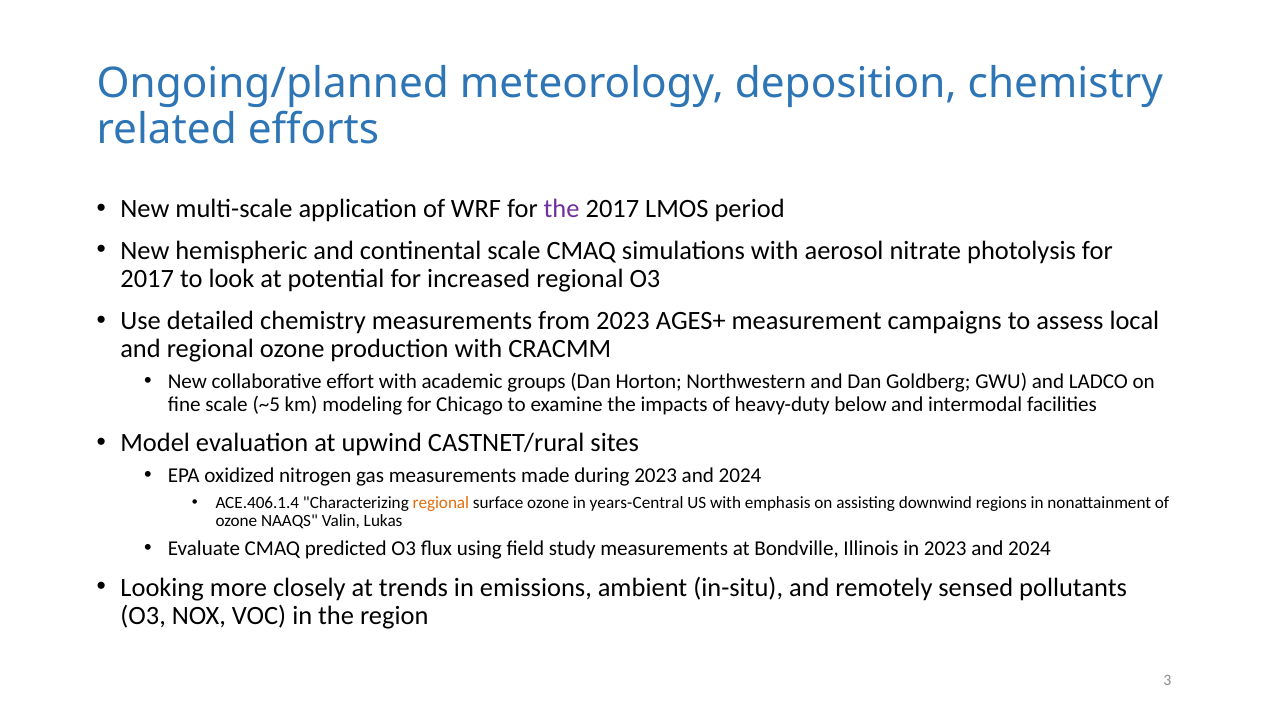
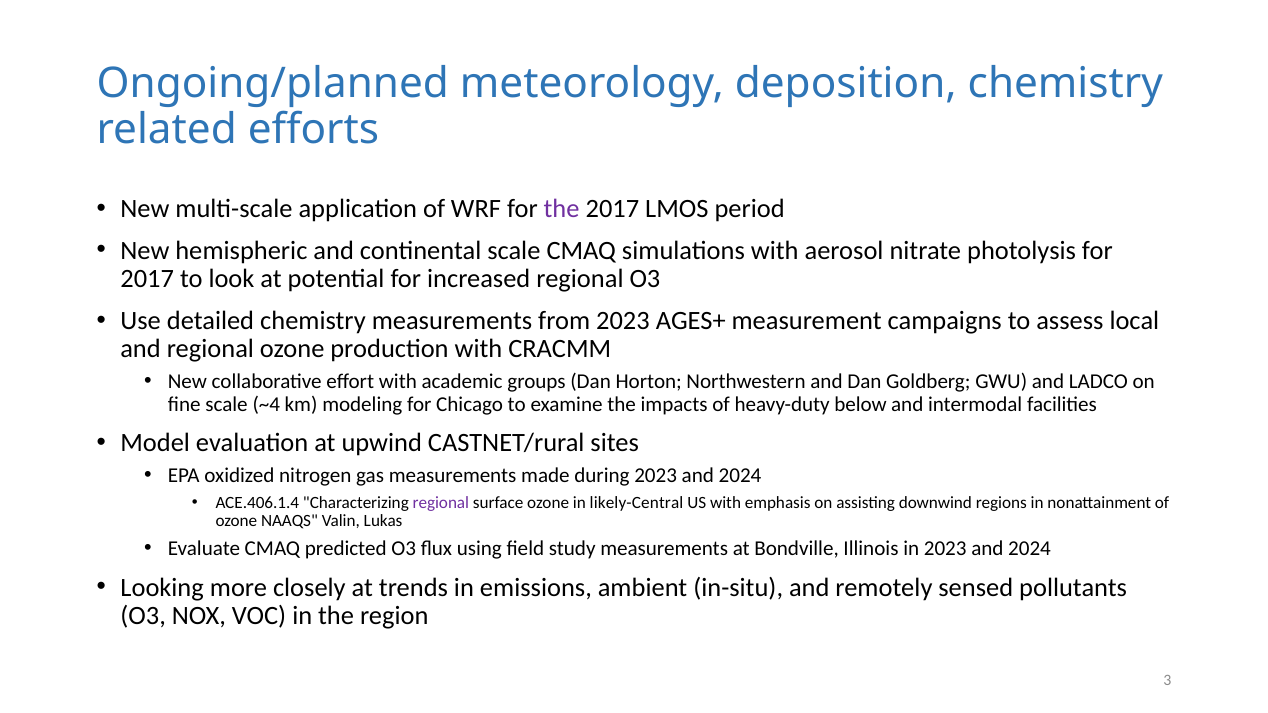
~5: ~5 -> ~4
regional at (441, 503) colour: orange -> purple
years-Central: years-Central -> likely-Central
